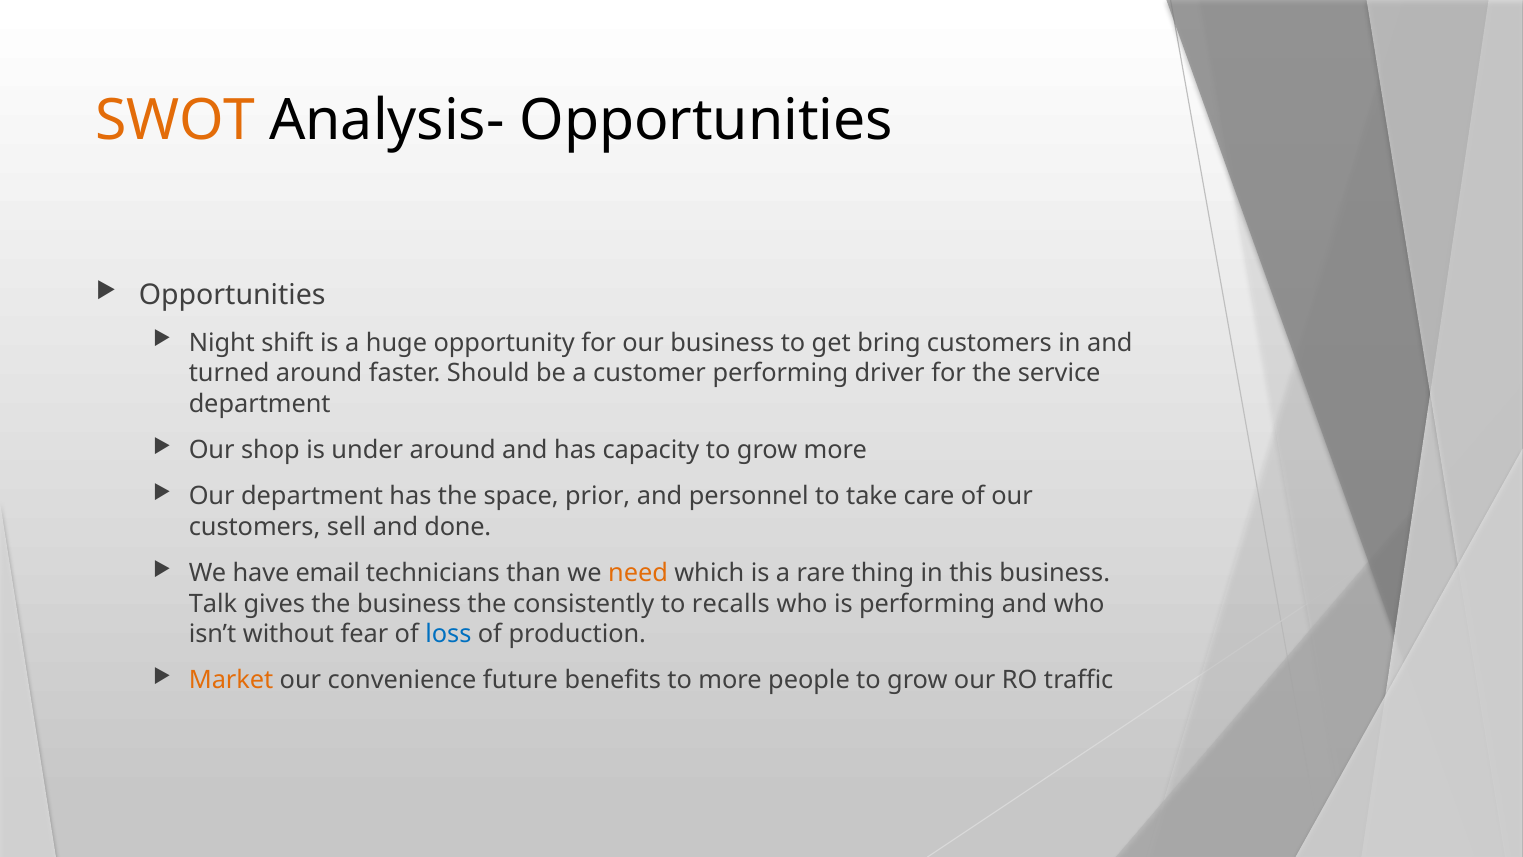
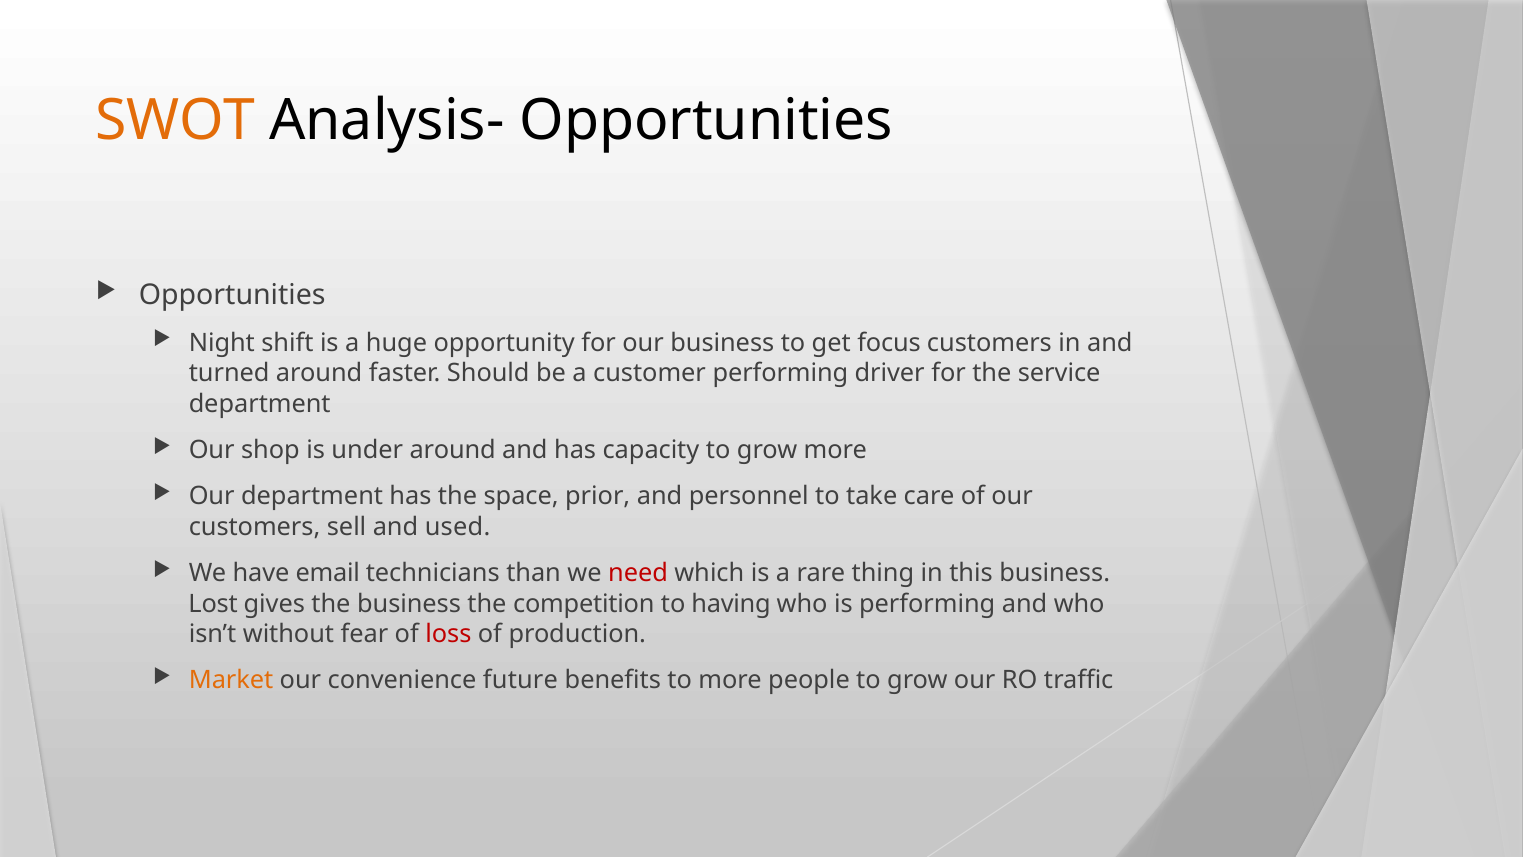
bring: bring -> focus
done: done -> used
need colour: orange -> red
Talk: Talk -> Lost
consistently: consistently -> competition
recalls: recalls -> having
loss colour: blue -> red
